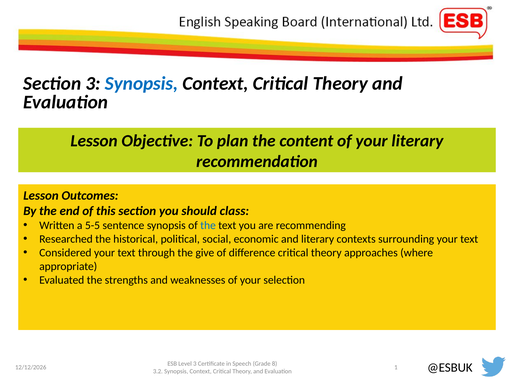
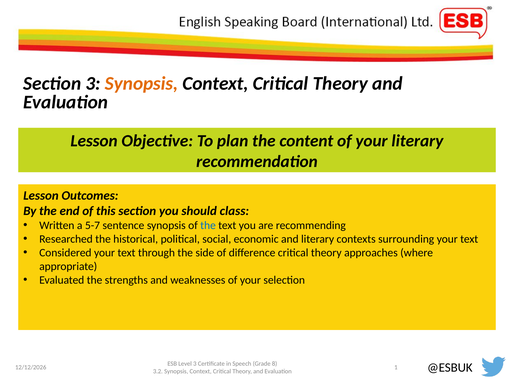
Synopsis at (142, 84) colour: blue -> orange
5-5: 5-5 -> 5-7
give: give -> side
